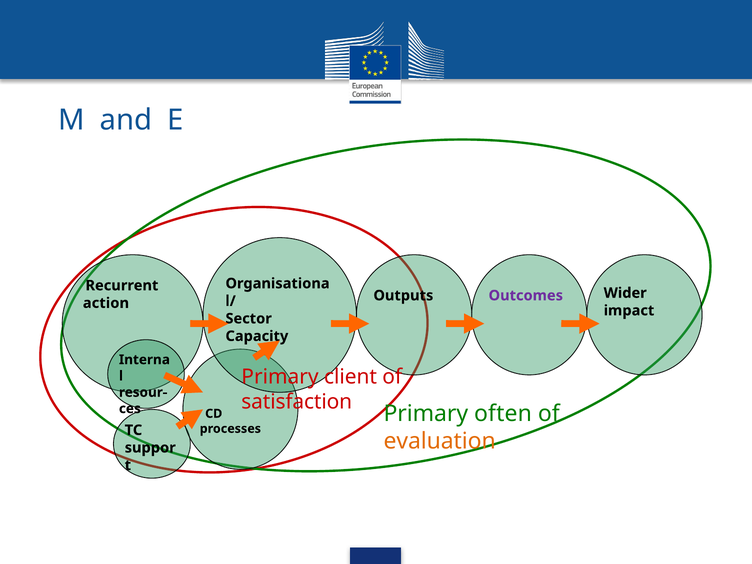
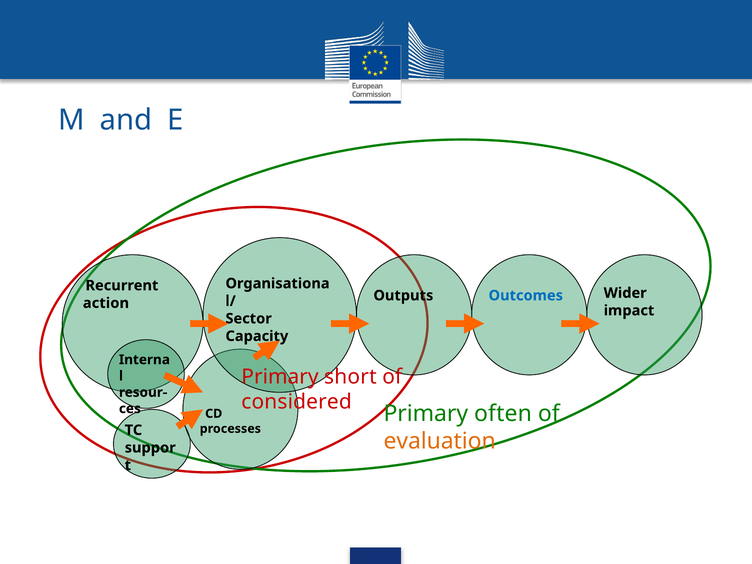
Outcomes colour: purple -> blue
client: client -> short
satisfaction: satisfaction -> considered
